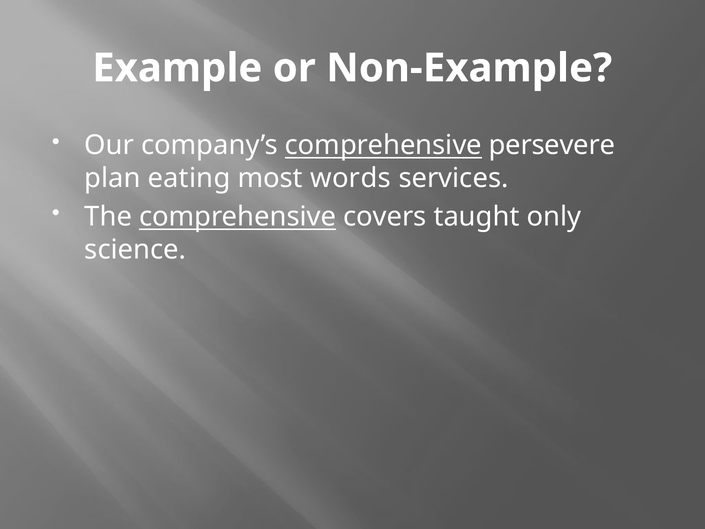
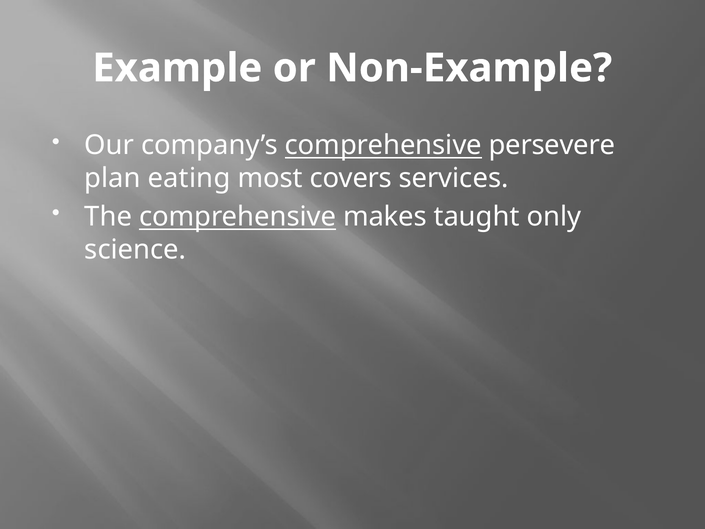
words: words -> covers
covers: covers -> makes
